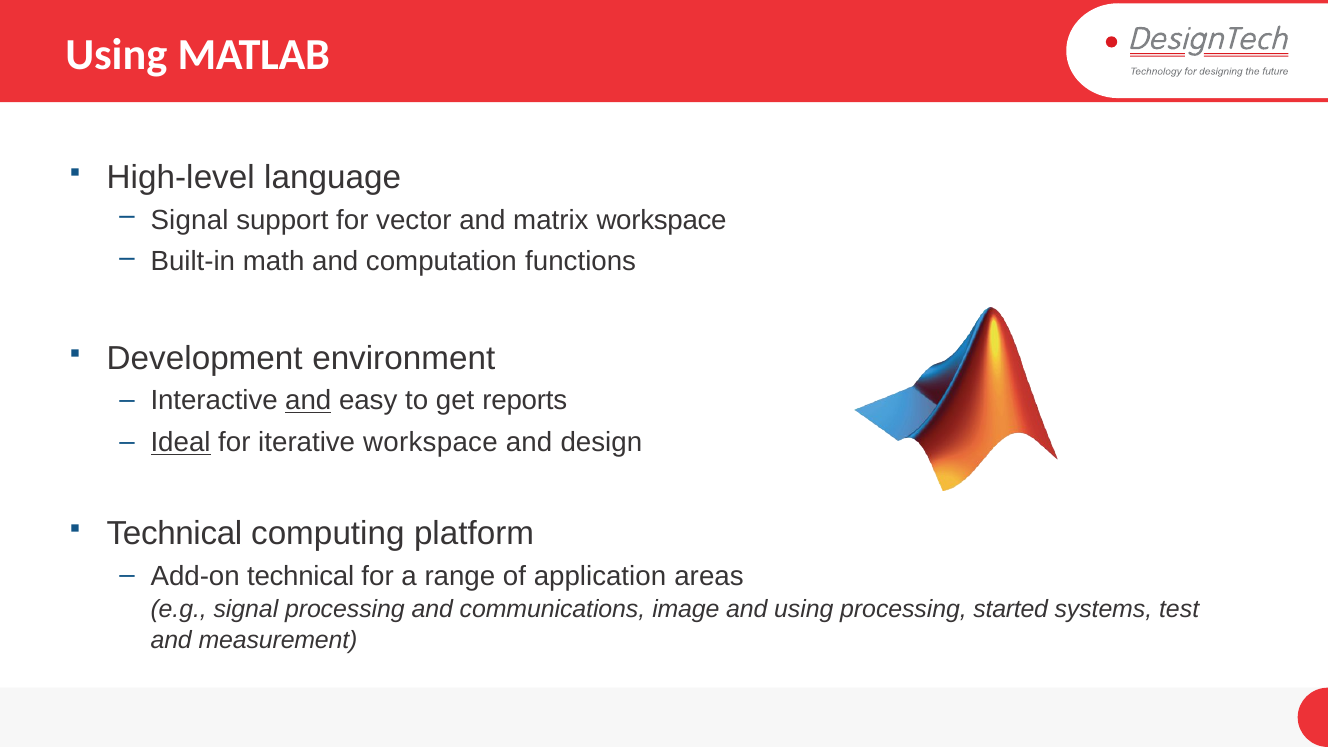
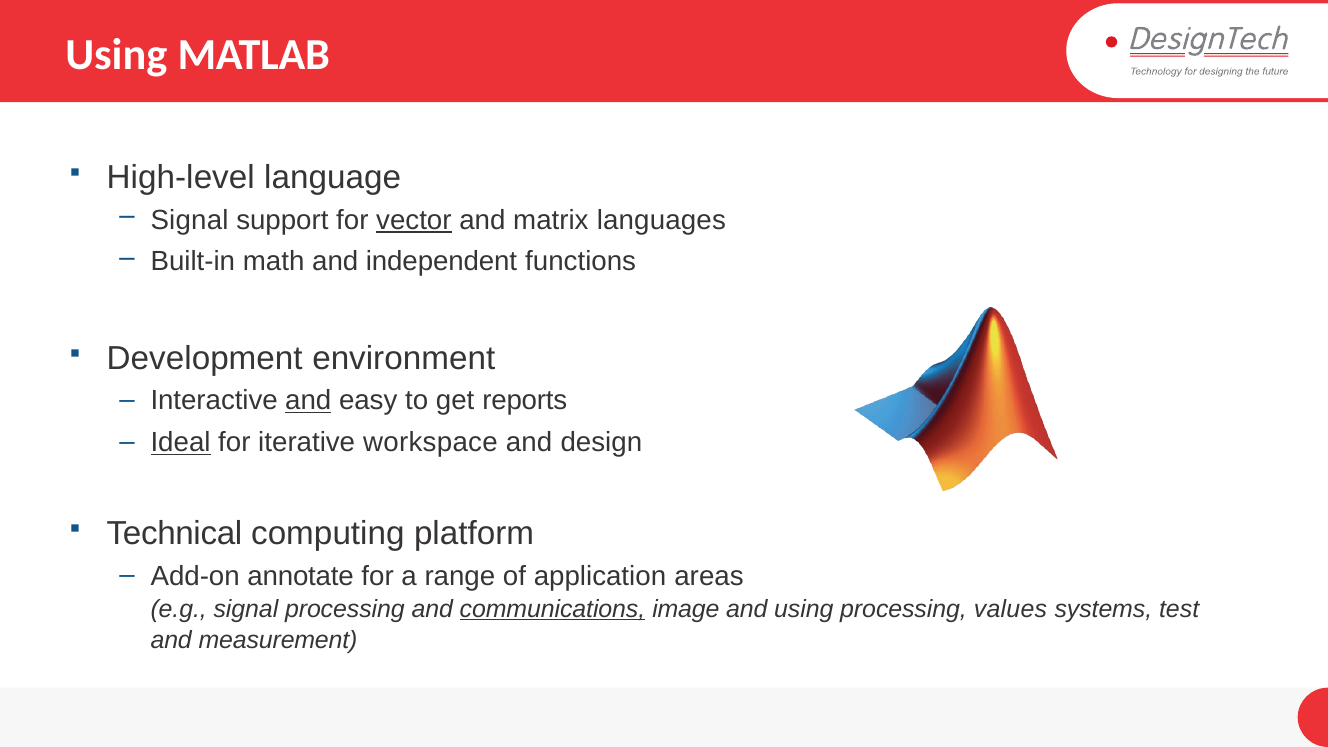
vector underline: none -> present
matrix workspace: workspace -> languages
computation: computation -> independent
Add-on technical: technical -> annotate
communications underline: none -> present
started: started -> values
